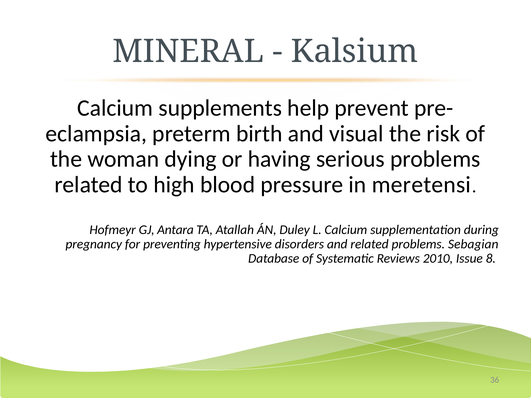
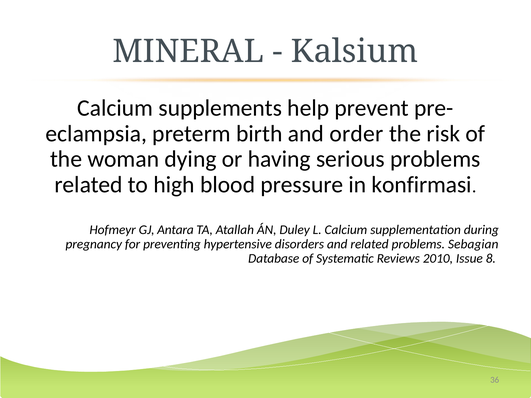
visual: visual -> order
meretensi: meretensi -> konfirmasi
